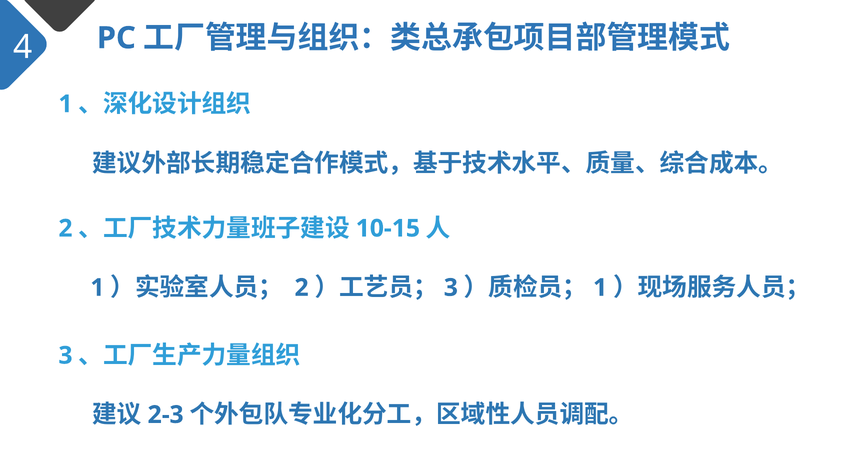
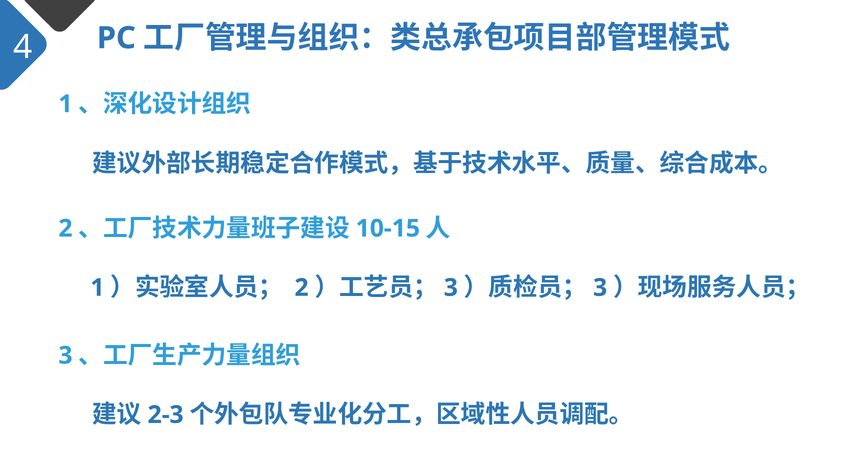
1 at (600, 288): 1 -> 3
